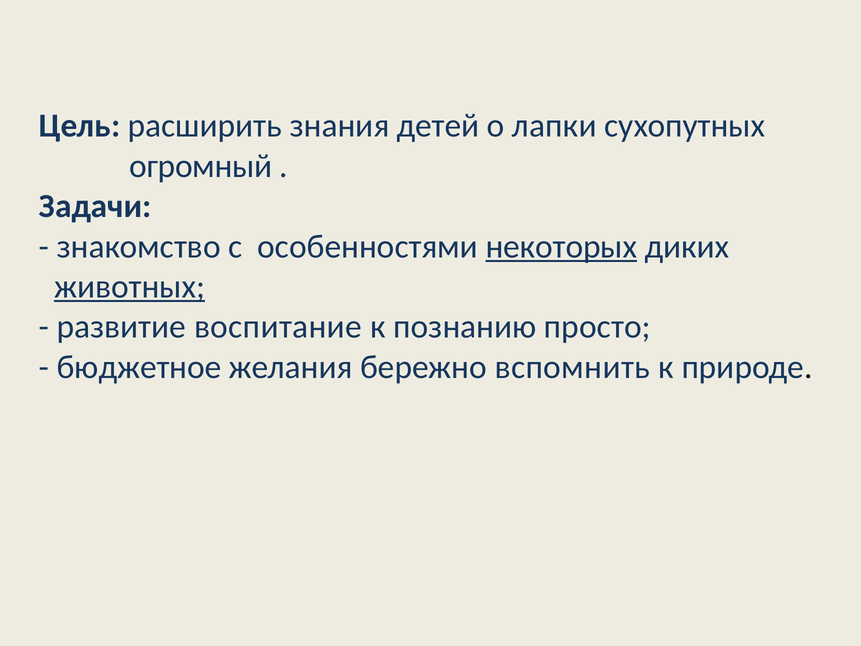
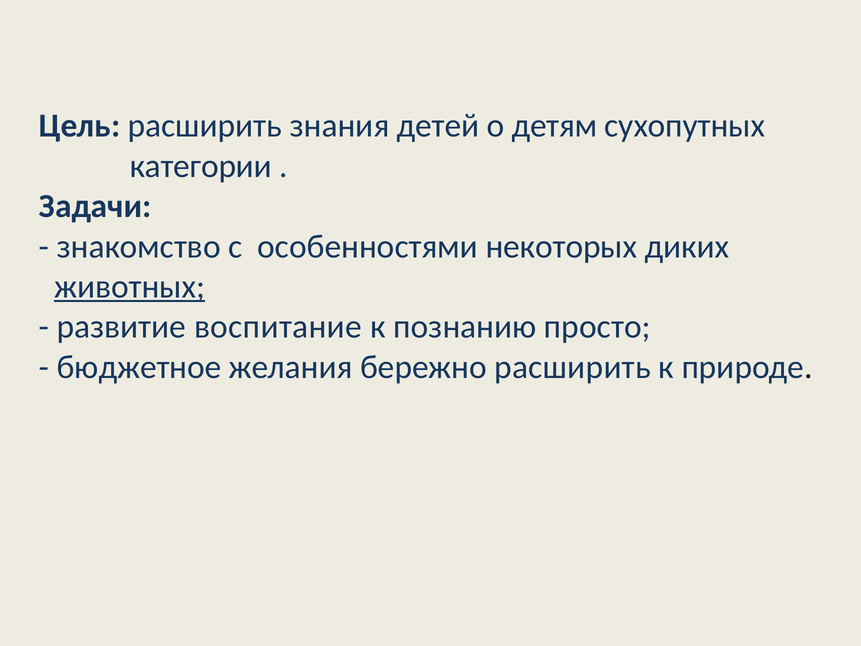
лапки: лапки -> детям
огромный: огромный -> категории
некоторых underline: present -> none
бережно вспомнить: вспомнить -> расширить
